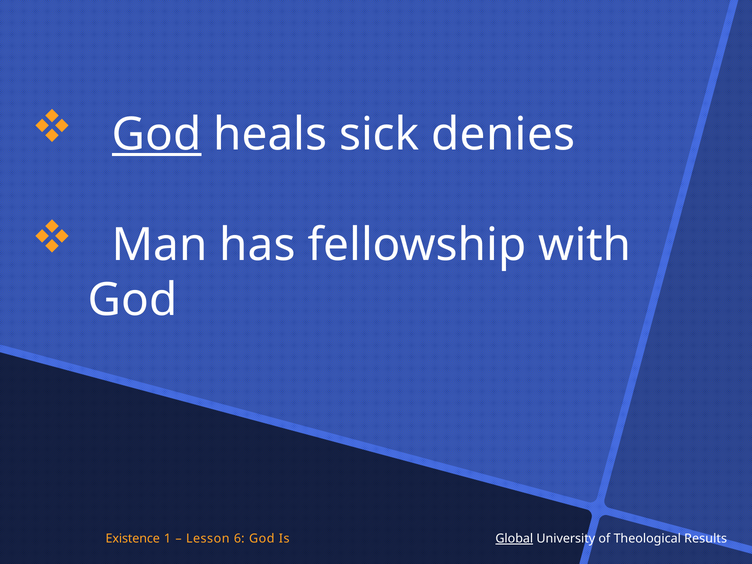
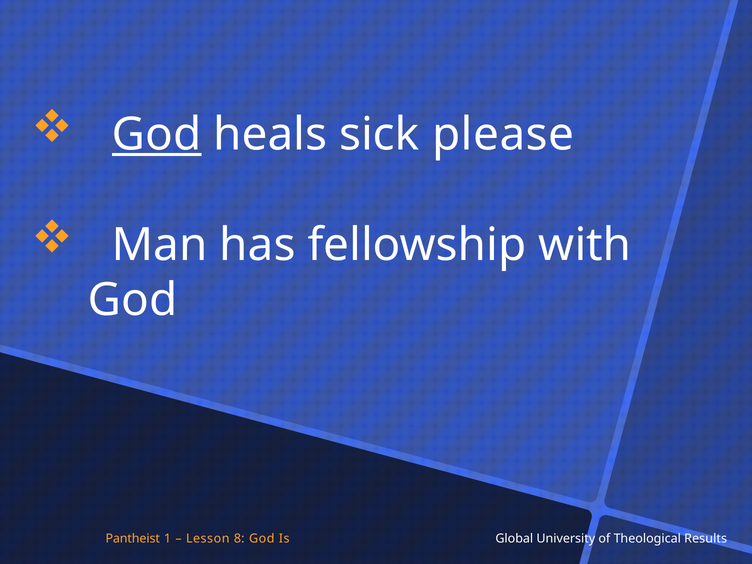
denies: denies -> please
Existence: Existence -> Pantheist
6: 6 -> 8
Global underline: present -> none
